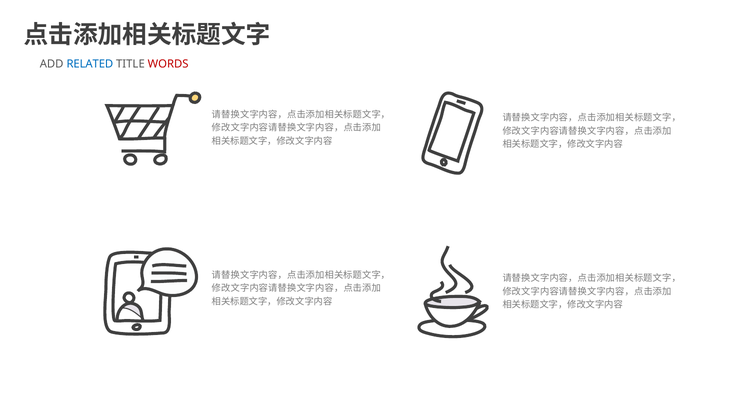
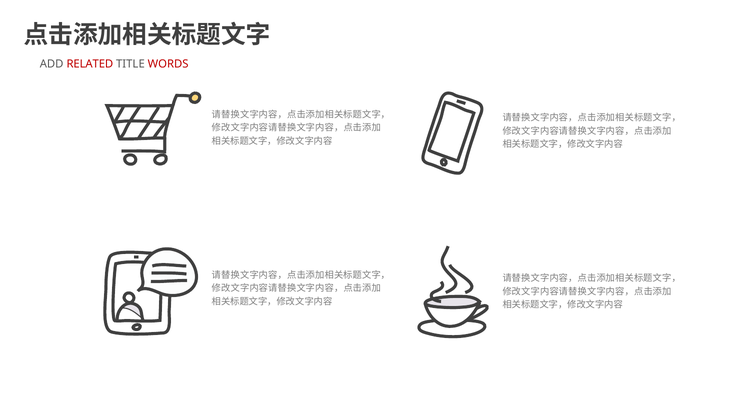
RELATED colour: blue -> red
